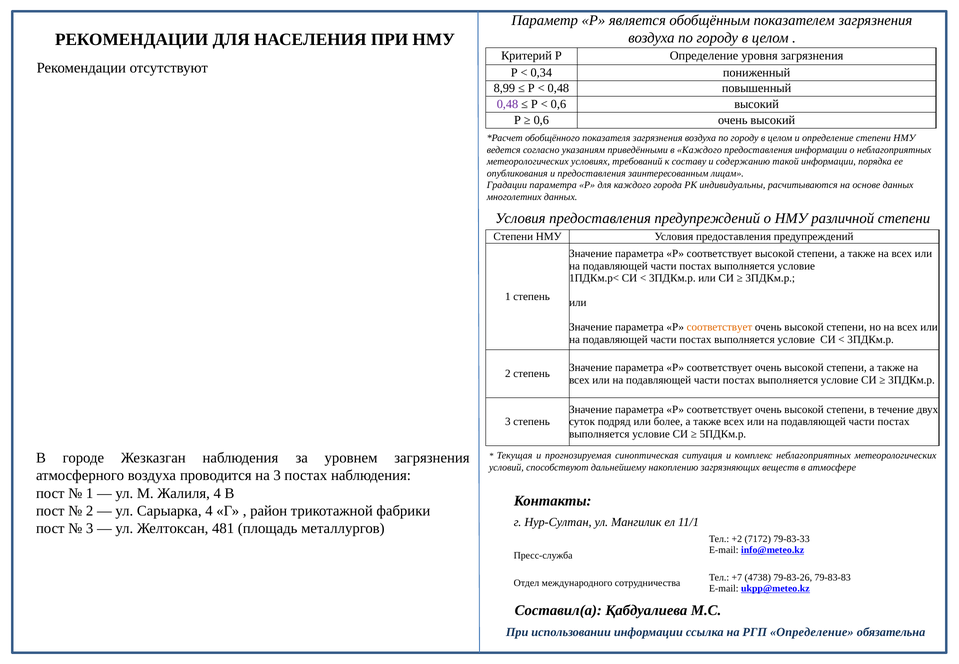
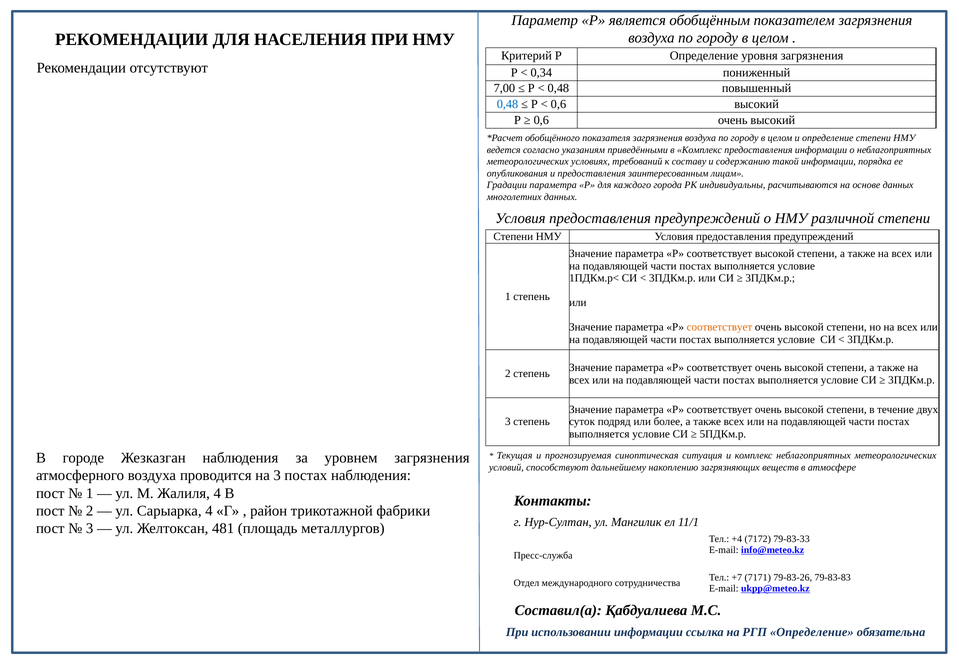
8,99: 8,99 -> 7,00
0,48 at (507, 104) colour: purple -> blue
в Каждого: Каждого -> Комплекс
+2: +2 -> +4
4738: 4738 -> 7171
